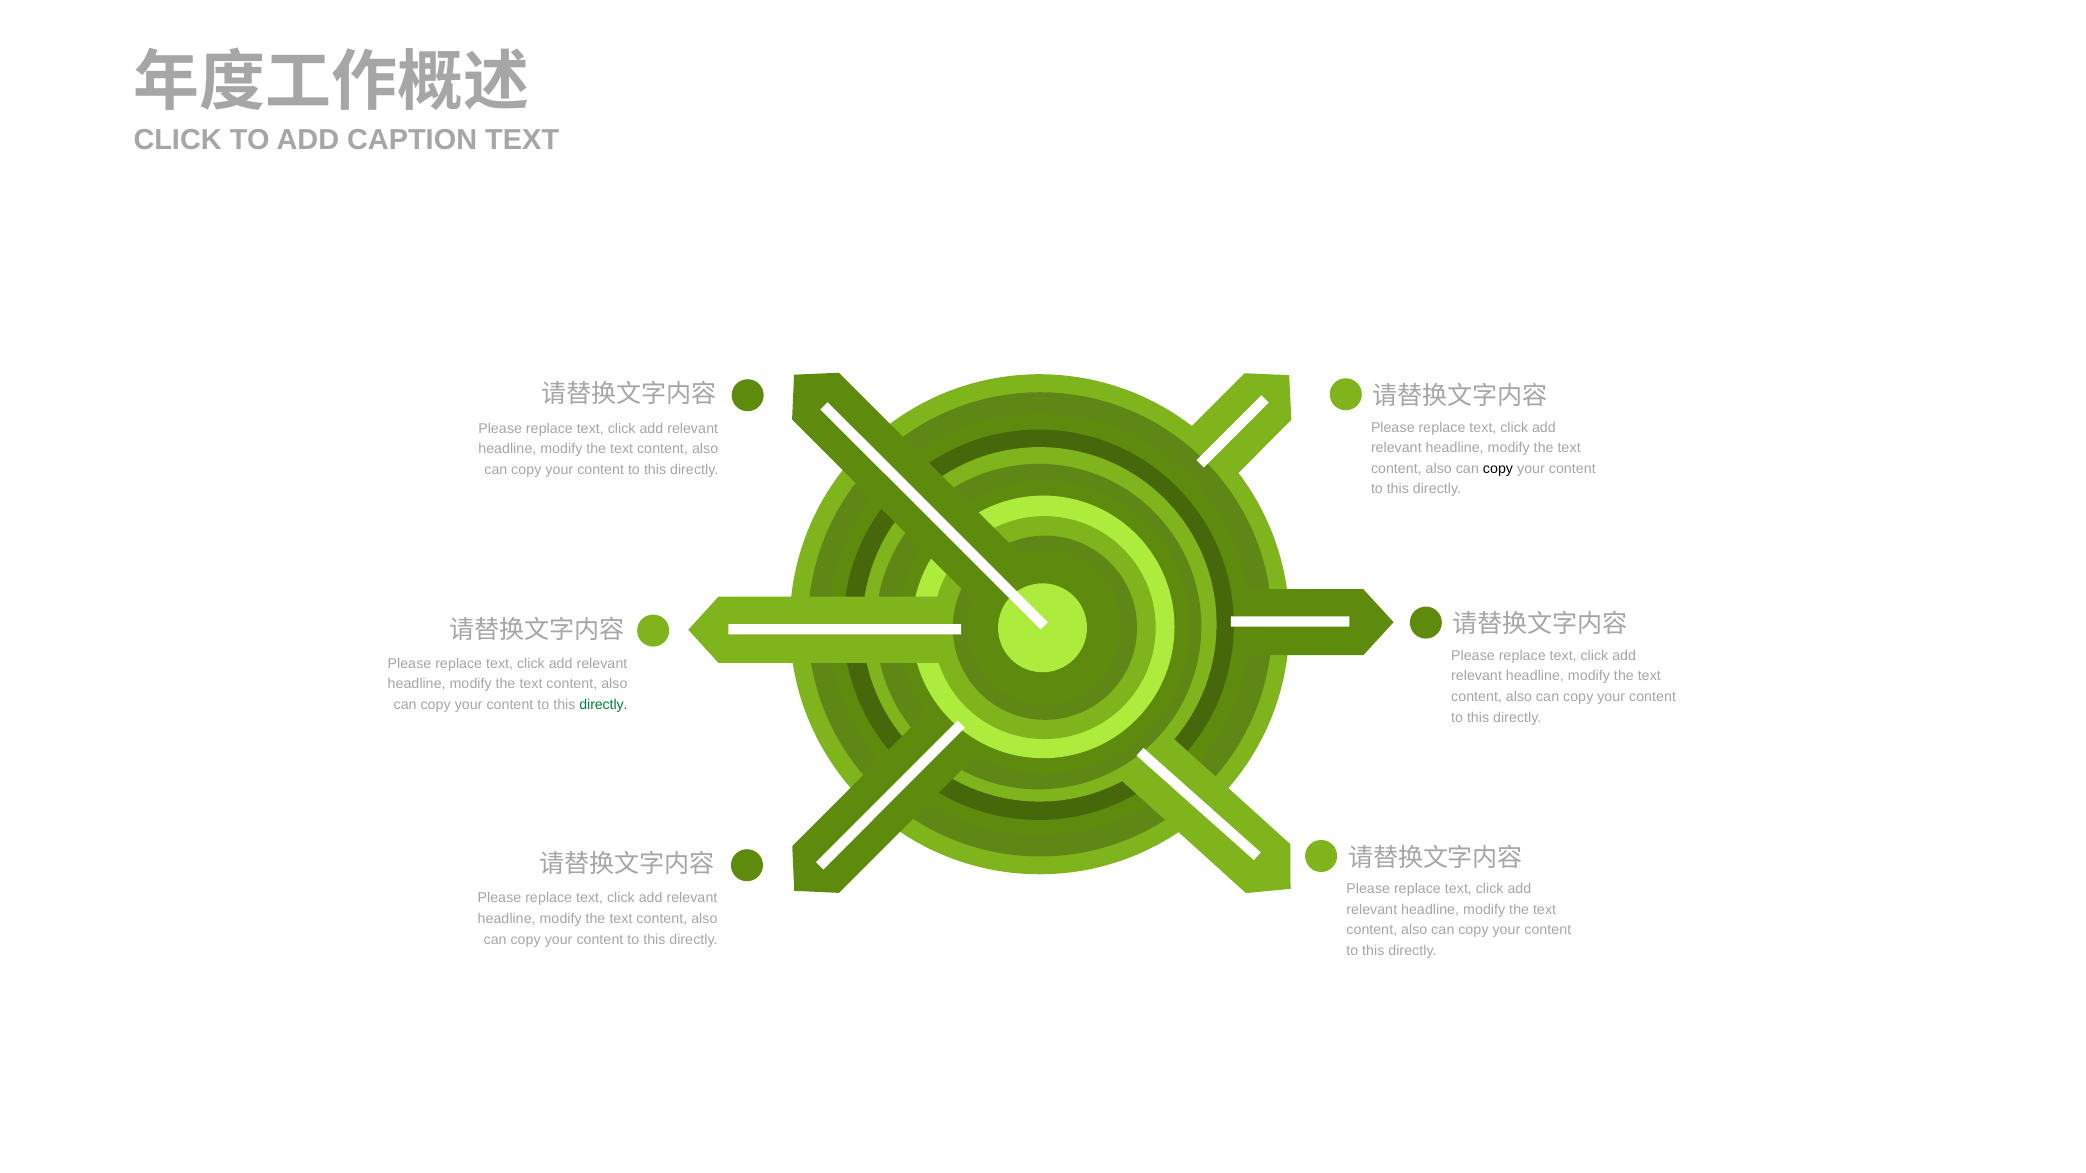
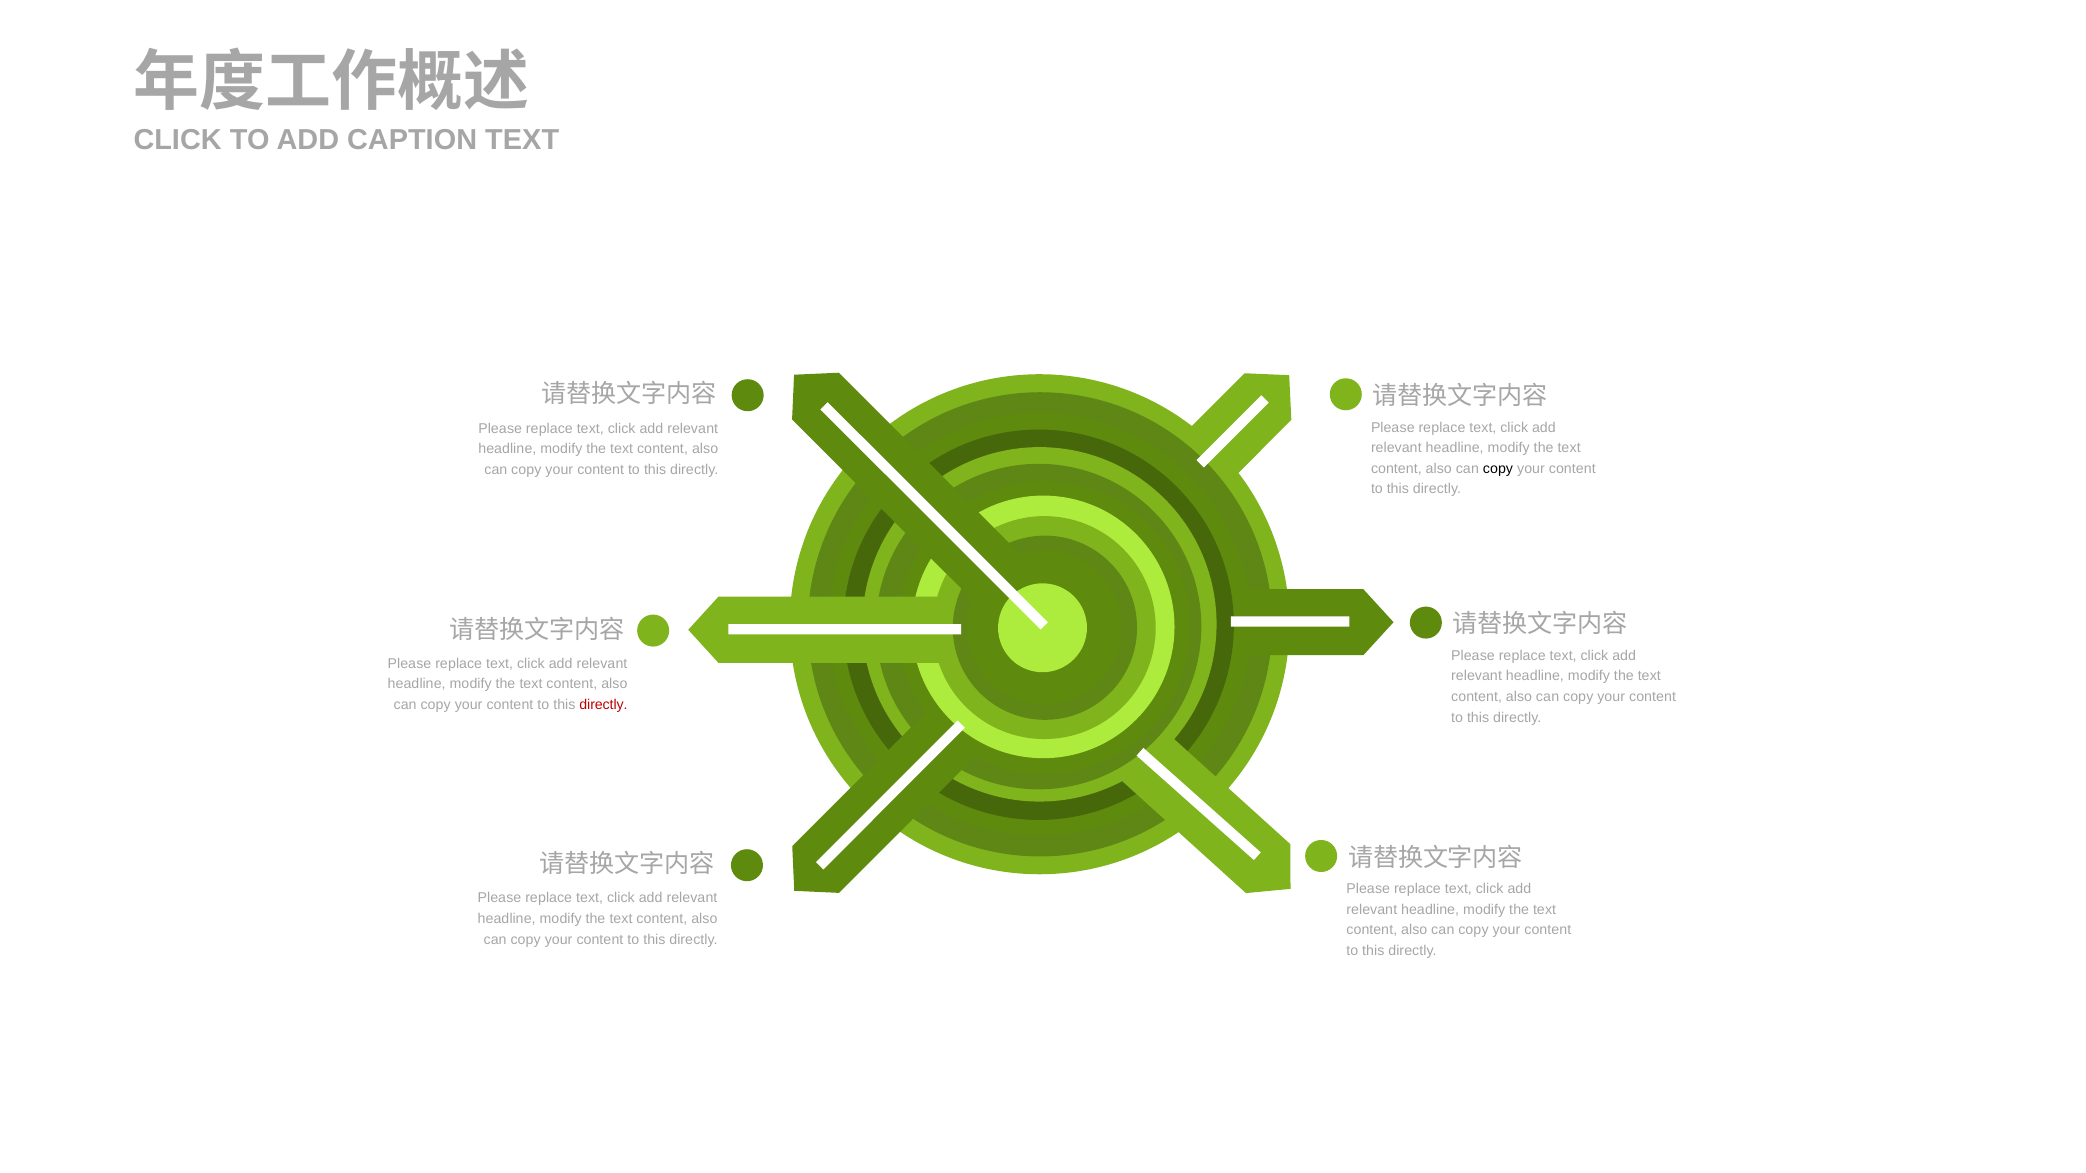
directly at (604, 705) colour: green -> red
